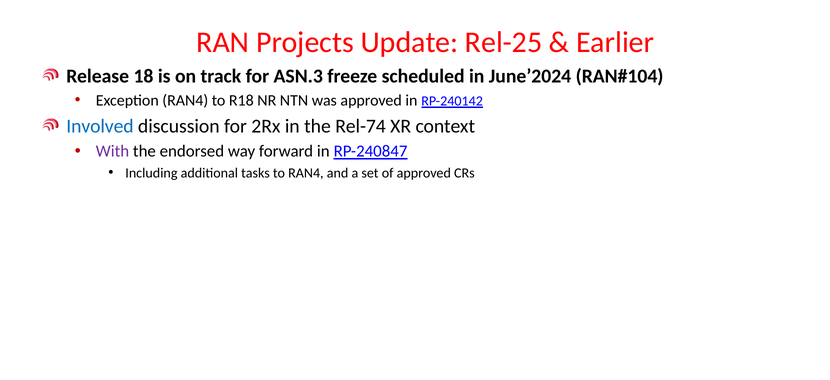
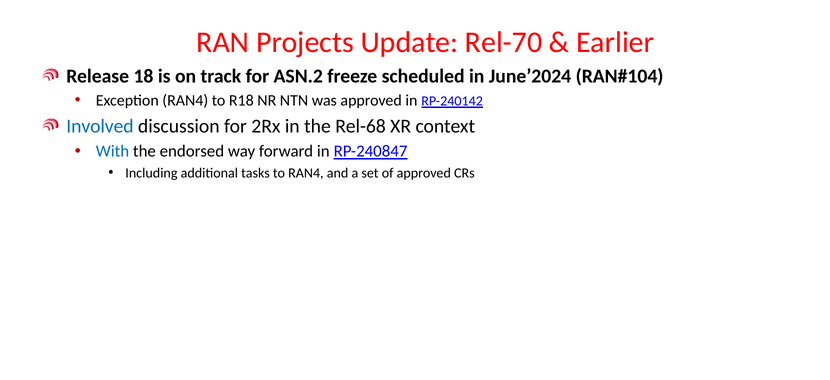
Rel-25: Rel-25 -> Rel-70
ASN.3: ASN.3 -> ASN.2
Rel-74: Rel-74 -> Rel-68
With colour: purple -> blue
